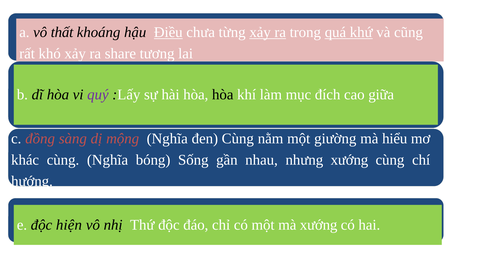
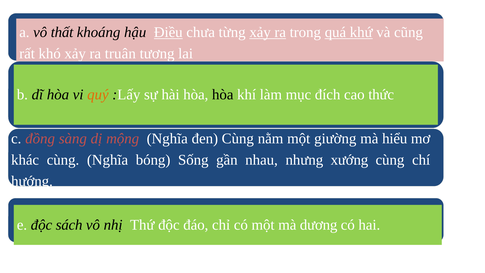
share: share -> truân
quý colour: purple -> orange
giữa: giữa -> thức
hiện: hiện -> sách
mà xướng: xướng -> dương
